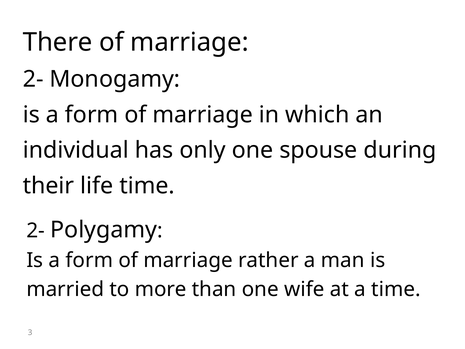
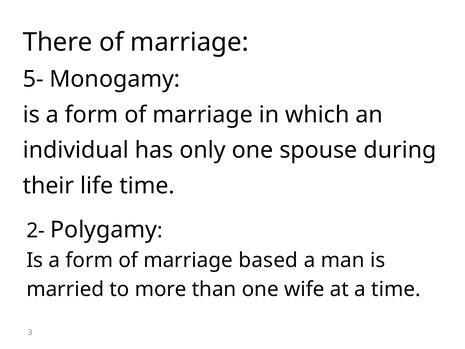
2- at (33, 79): 2- -> 5-
rather: rather -> based
